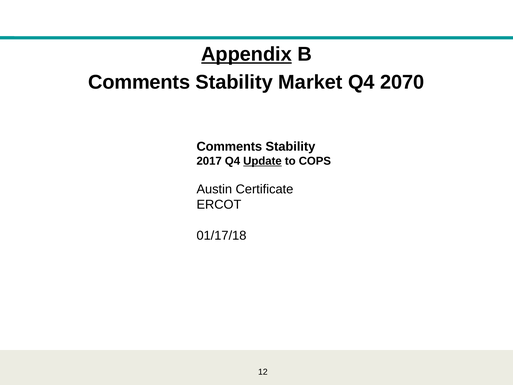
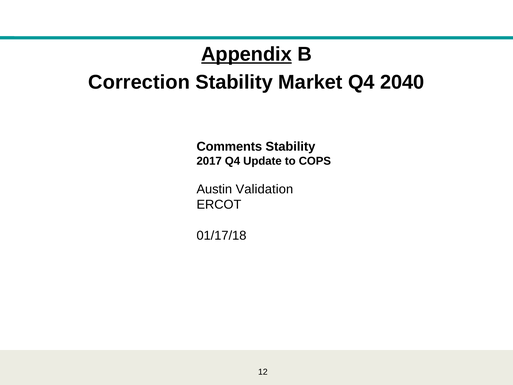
Comments at (139, 82): Comments -> Correction
2070: 2070 -> 2040
Update underline: present -> none
Certificate: Certificate -> Validation
